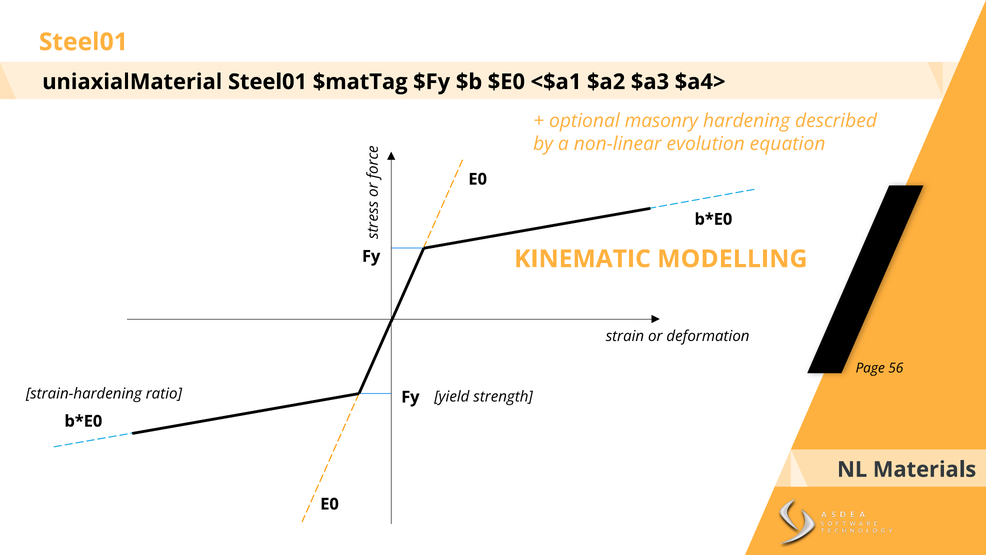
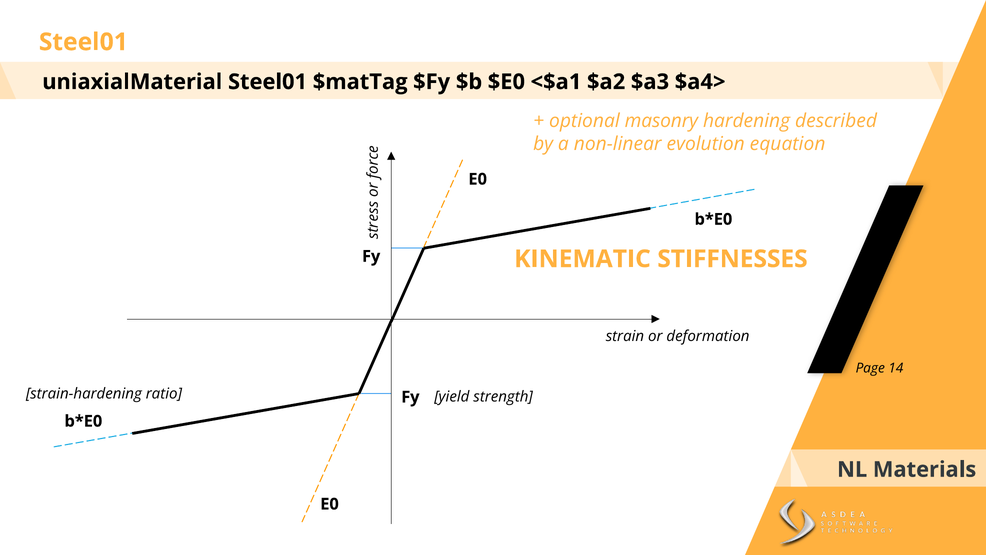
MODELLING: MODELLING -> STIFFNESSES
56: 56 -> 14
